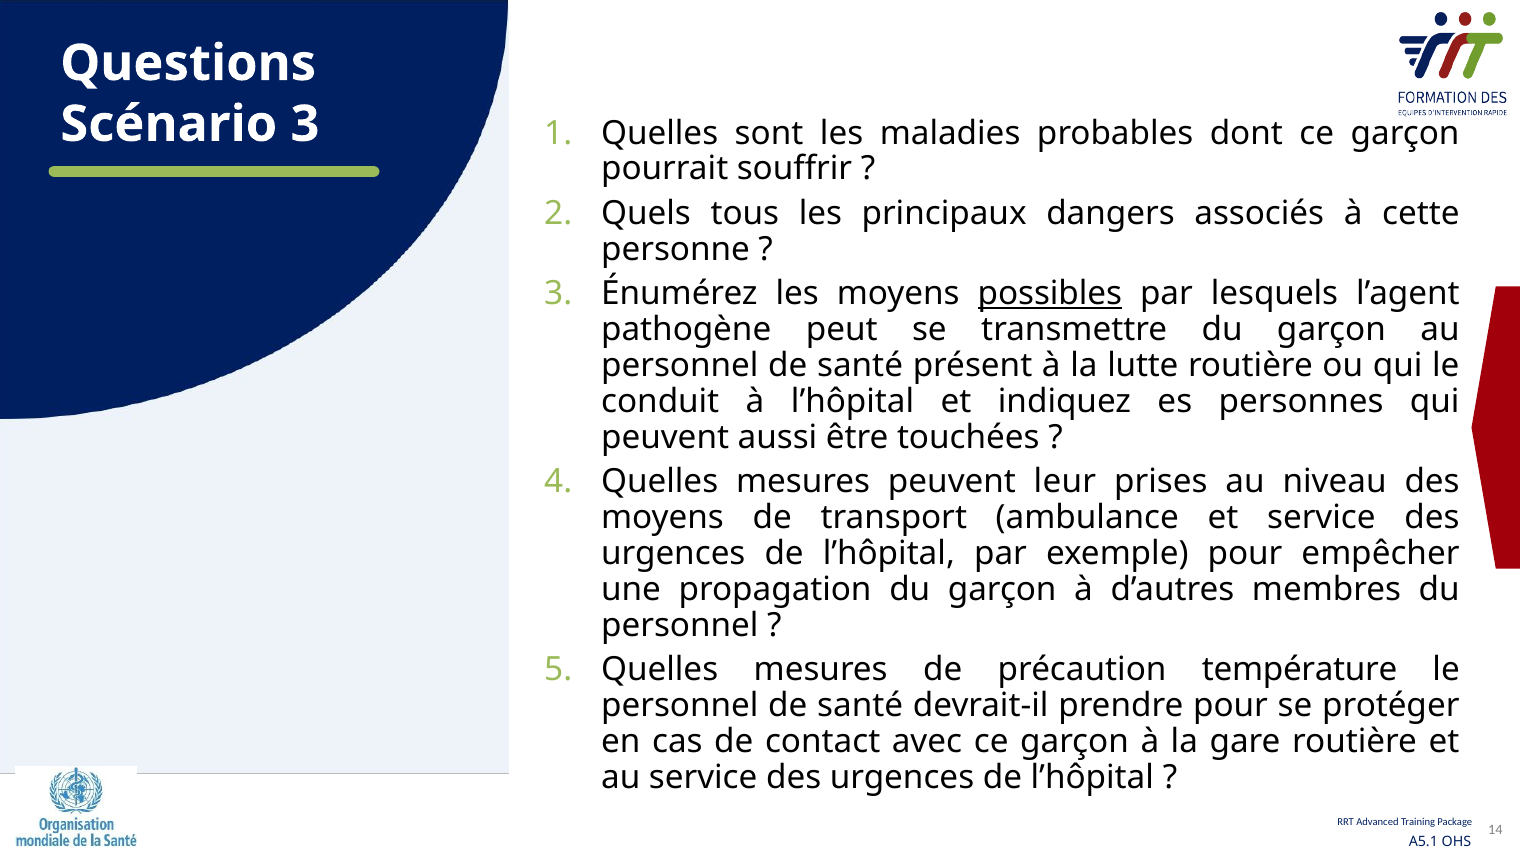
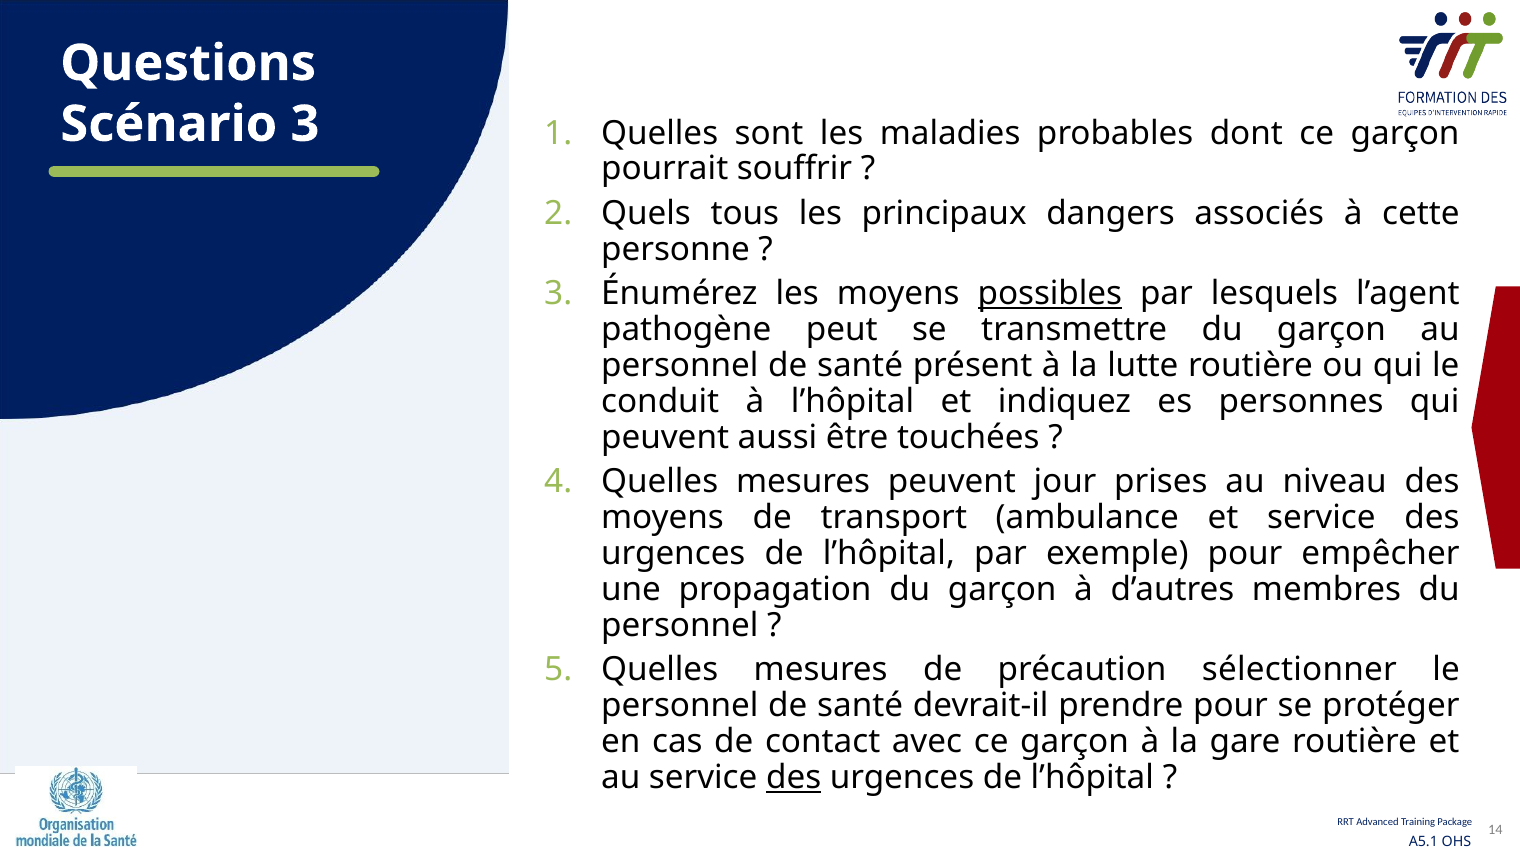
leur: leur -> jour
température: température -> sélectionner
des at (794, 778) underline: none -> present
